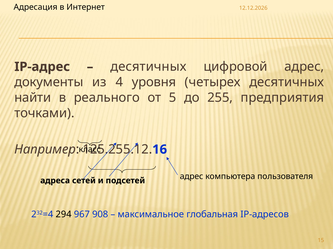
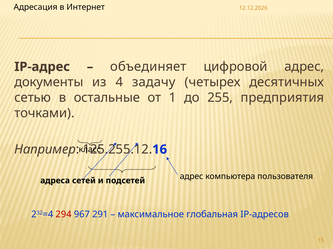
десятичных at (148, 67): десятичных -> объединяет
уровня: уровня -> задачу
найти: найти -> сетью
реального: реального -> остальные
5: 5 -> 1
294 colour: black -> red
908: 908 -> 291
